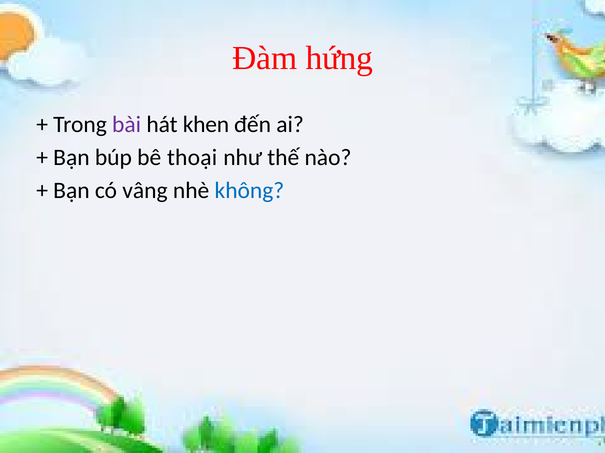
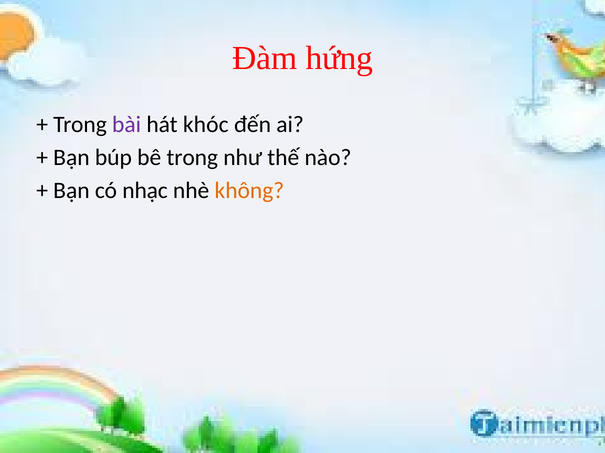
khen: khen -> khóc
bê thoại: thoại -> trong
vâng: vâng -> nhạc
không colour: blue -> orange
